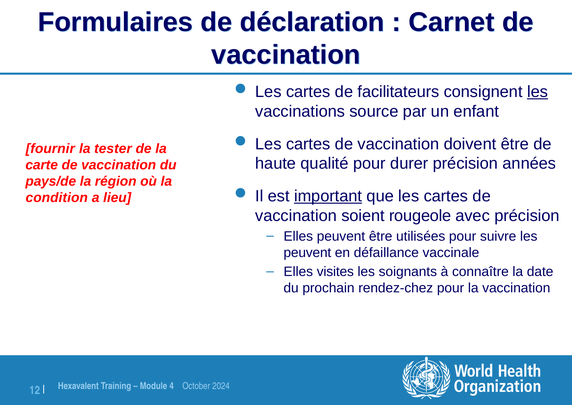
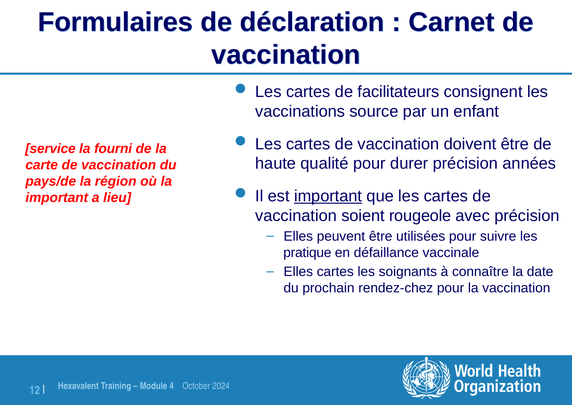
les at (537, 92) underline: present -> none
fournir: fournir -> service
tester: tester -> fourni
condition at (57, 198): condition -> important
peuvent at (307, 252): peuvent -> pratique
Elles visites: visites -> cartes
